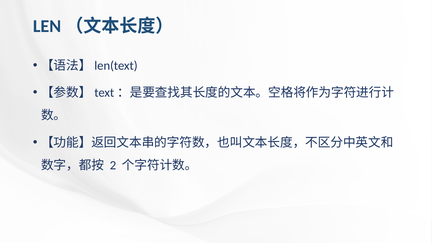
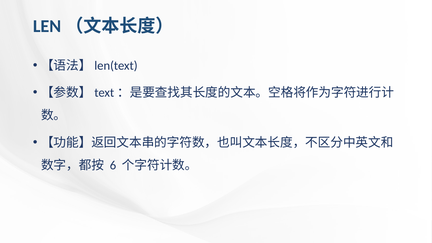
2: 2 -> 6
